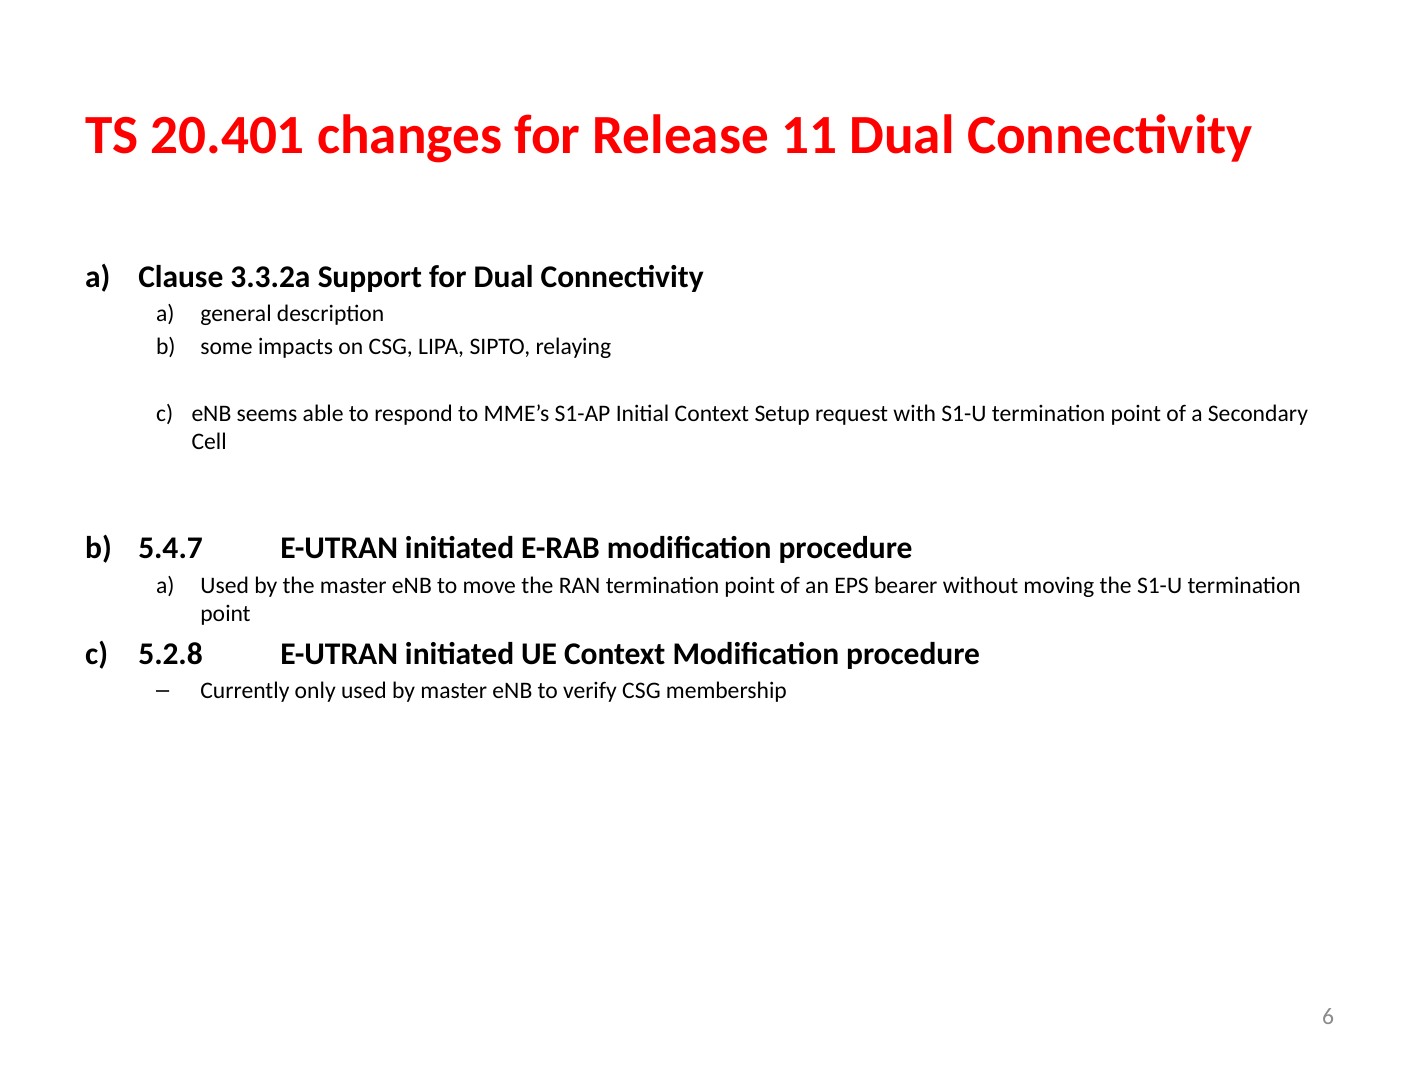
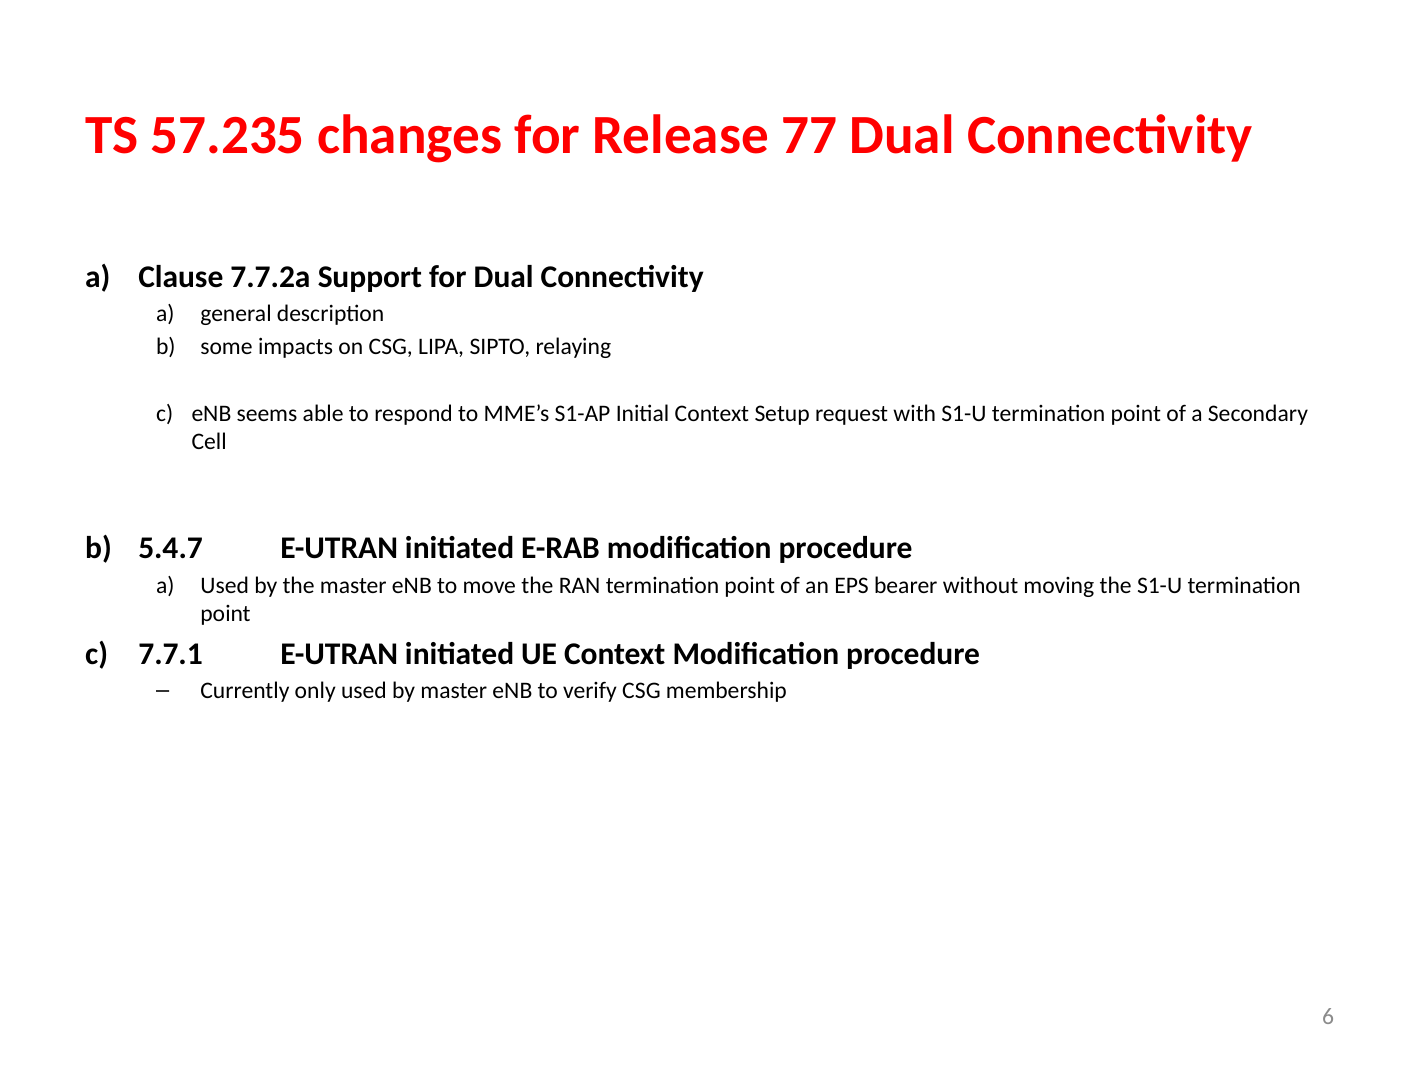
20.401: 20.401 -> 57.235
11: 11 -> 77
3.3.2a: 3.3.2a -> 7.7.2a
5.2.8: 5.2.8 -> 7.7.1
